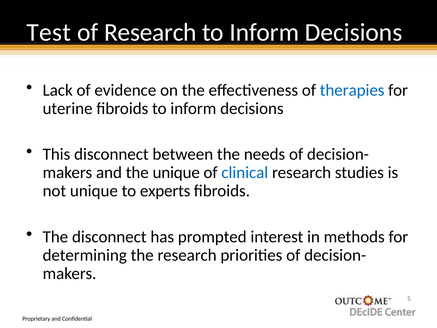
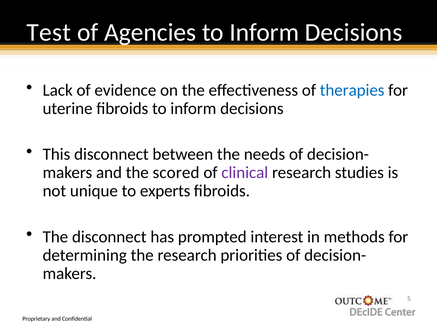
of Research: Research -> Agencies
the unique: unique -> scored
clinical colour: blue -> purple
